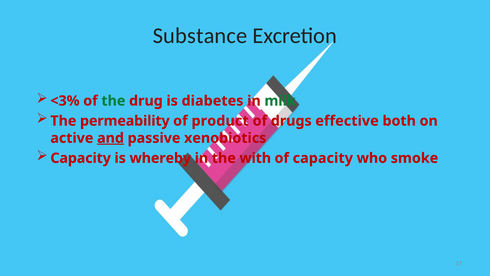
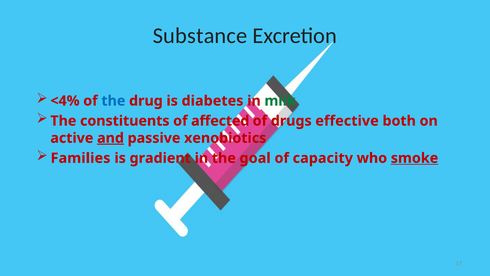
<3%: <3% -> <4%
the at (113, 101) colour: green -> blue
permeability: permeability -> constituents
product: product -> affected
Capacity at (81, 158): Capacity -> Families
whereby: whereby -> gradient
with: with -> goal
smoke underline: none -> present
